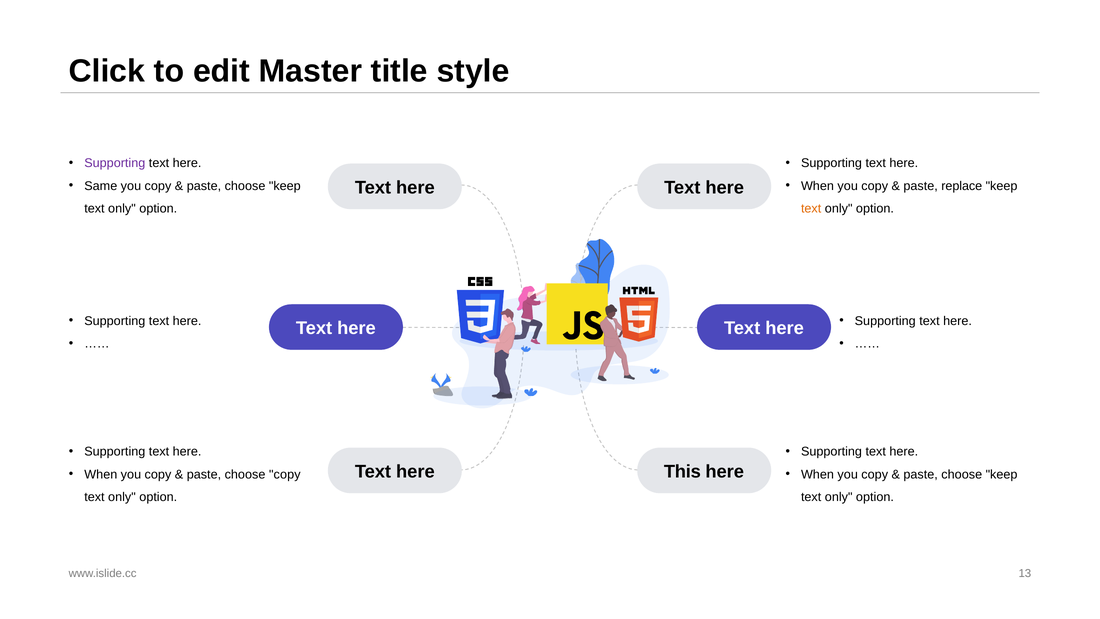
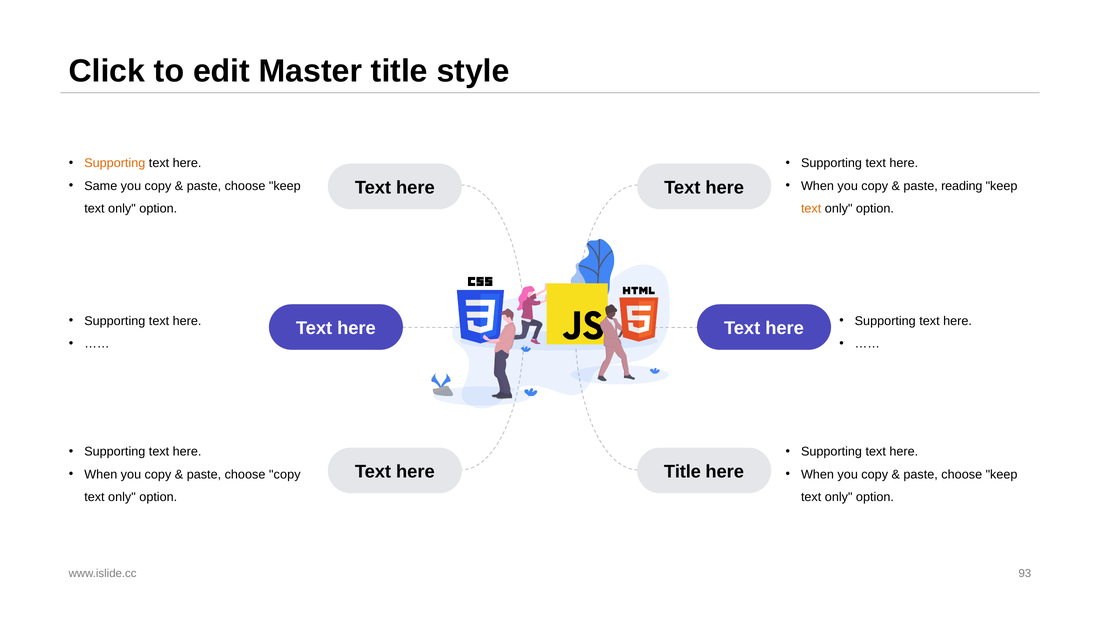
Supporting at (115, 163) colour: purple -> orange
replace: replace -> reading
This at (682, 471): This -> Title
13: 13 -> 93
